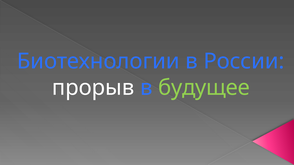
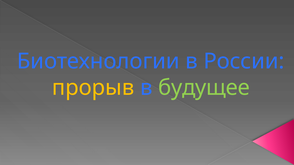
прорыв colour: white -> yellow
